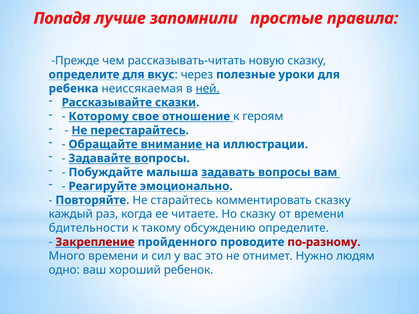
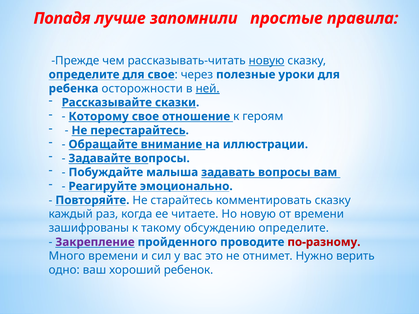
новую at (267, 61) underline: none -> present
для вкус: вкус -> свое
неиссякаемая: неиссякаемая -> осторожности
Но сказку: сказку -> новую
бдительности: бдительности -> зашифрованы
Закрепление colour: red -> purple
людям: людям -> верить
